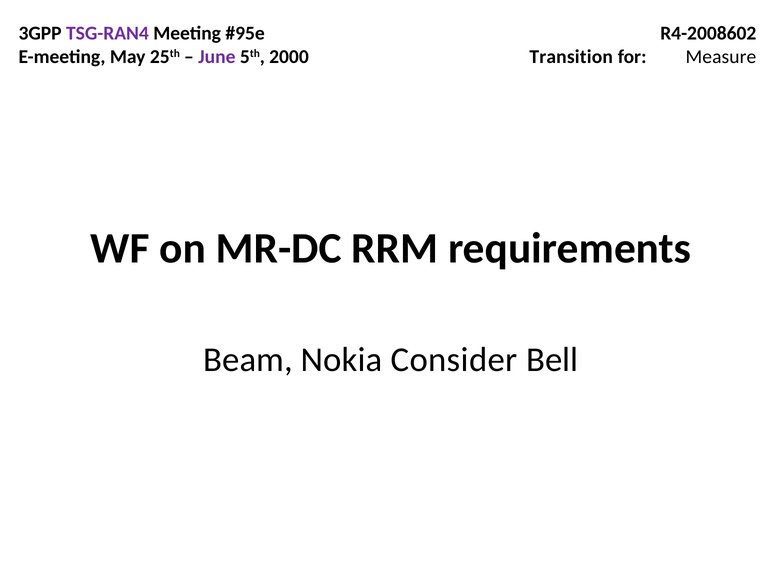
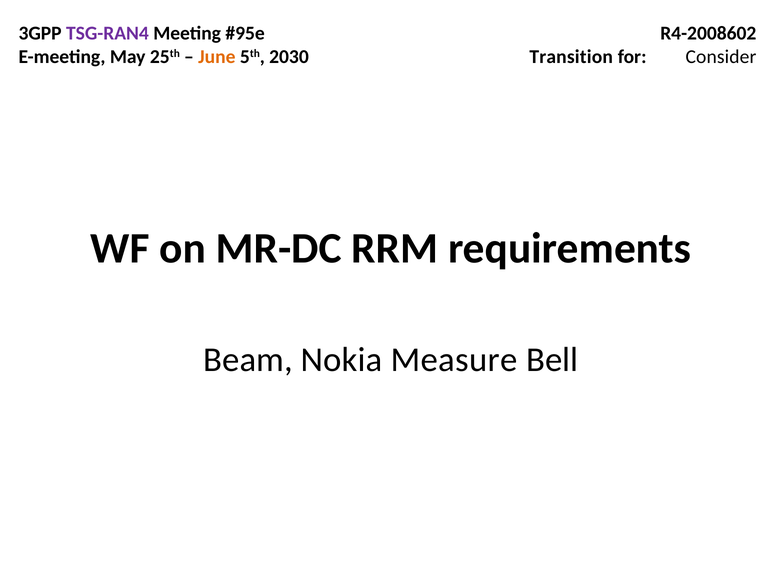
June colour: purple -> orange
2000: 2000 -> 2030
Measure: Measure -> Consider
Consider: Consider -> Measure
